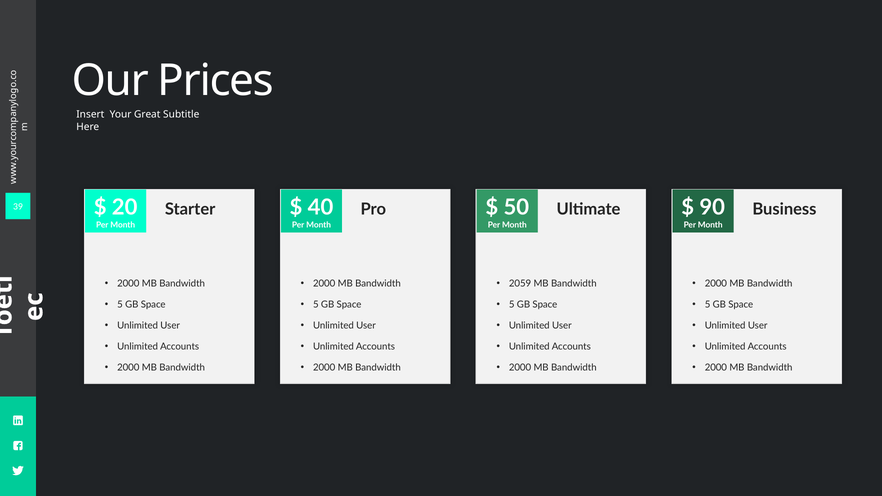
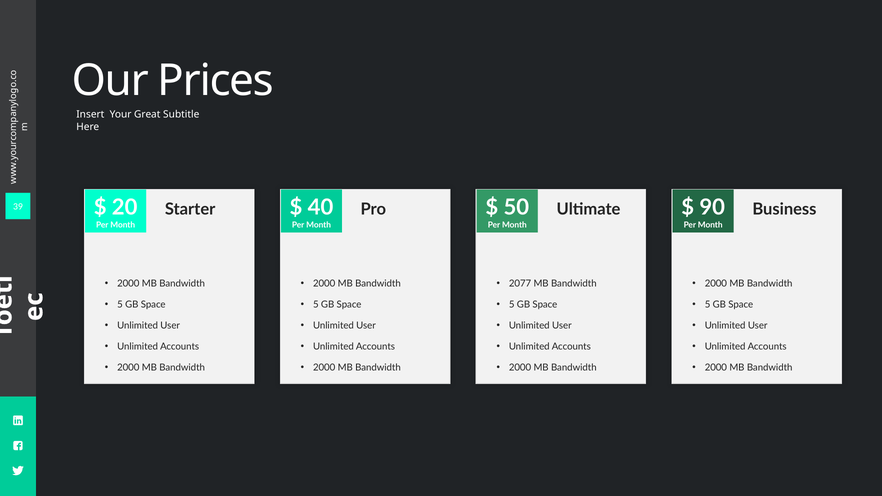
2059: 2059 -> 2077
